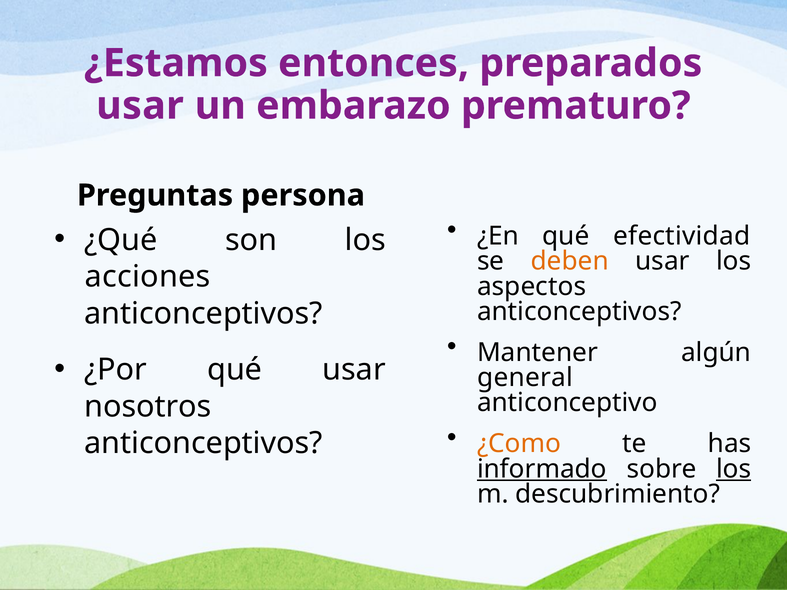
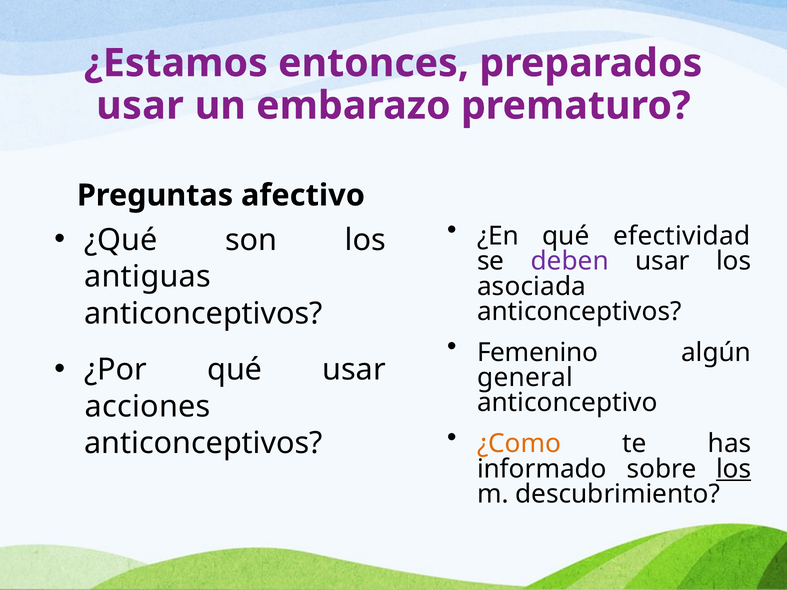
persona: persona -> afectivo
deben colour: orange -> purple
acciones: acciones -> antiguas
aspectos: aspectos -> asociada
Mantener: Mantener -> Femenino
nosotros: nosotros -> acciones
informado underline: present -> none
